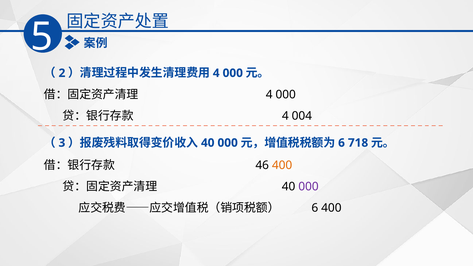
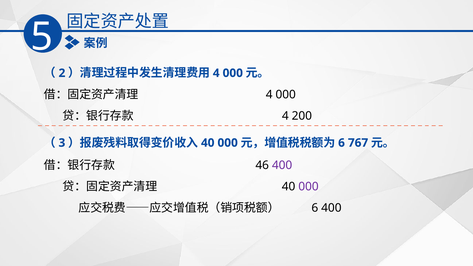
004: 004 -> 200
718: 718 -> 767
400 at (282, 165) colour: orange -> purple
